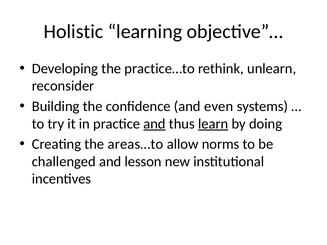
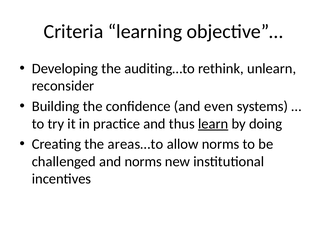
Holistic: Holistic -> Criteria
practice…to: practice…to -> auditing…to
and at (155, 124) underline: present -> none
and lesson: lesson -> norms
